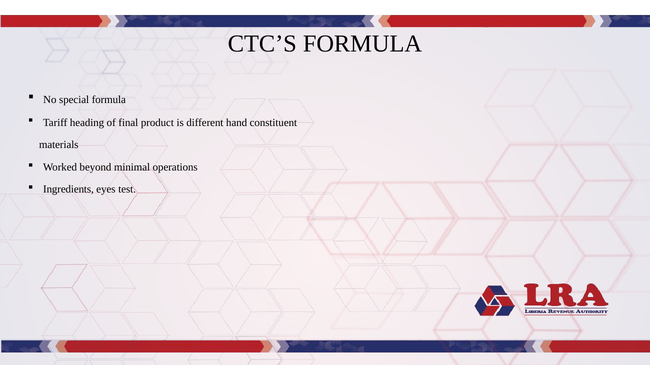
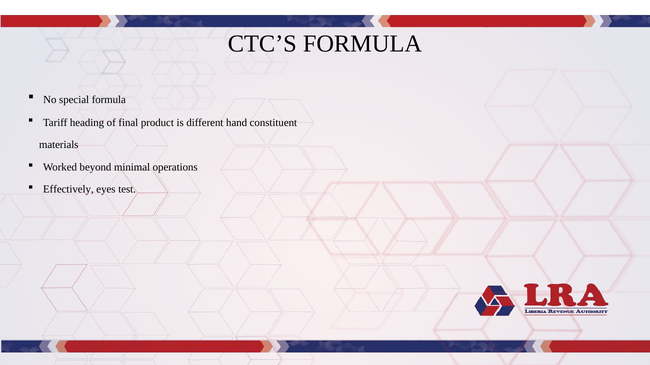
Ingredients: Ingredients -> Effectively
